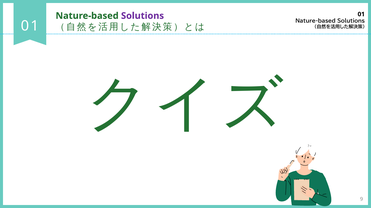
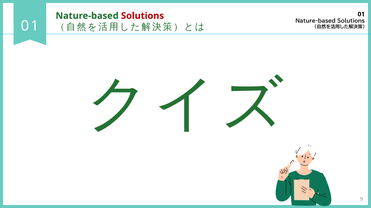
Solutions at (143, 16) colour: purple -> red
